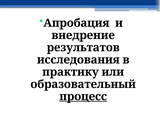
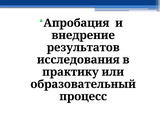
процесс underline: present -> none
